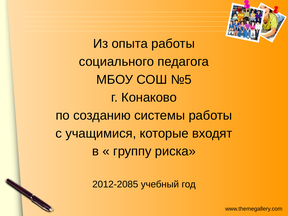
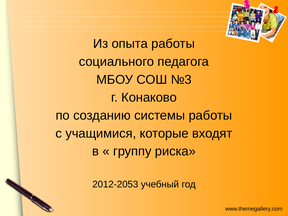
№5: №5 -> №3
2012-2085: 2012-2085 -> 2012-2053
